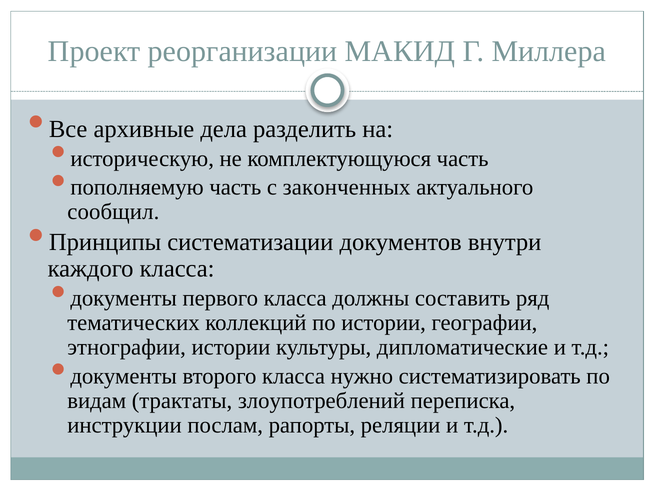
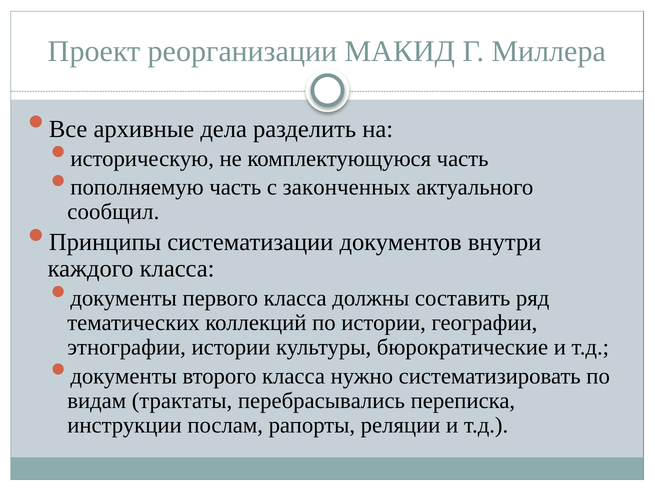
дипломатические: дипломатические -> бюрократические
злоупотреблений: злоупотреблений -> перебрасывались
